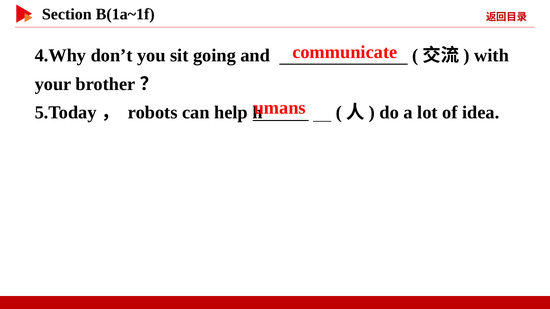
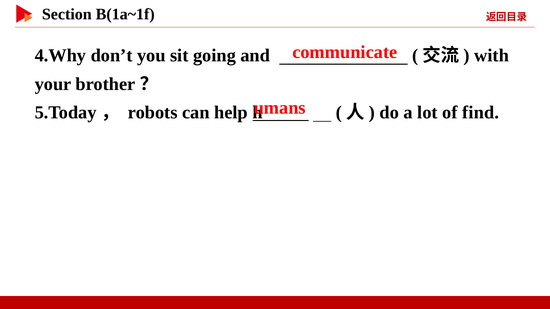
idea: idea -> find
